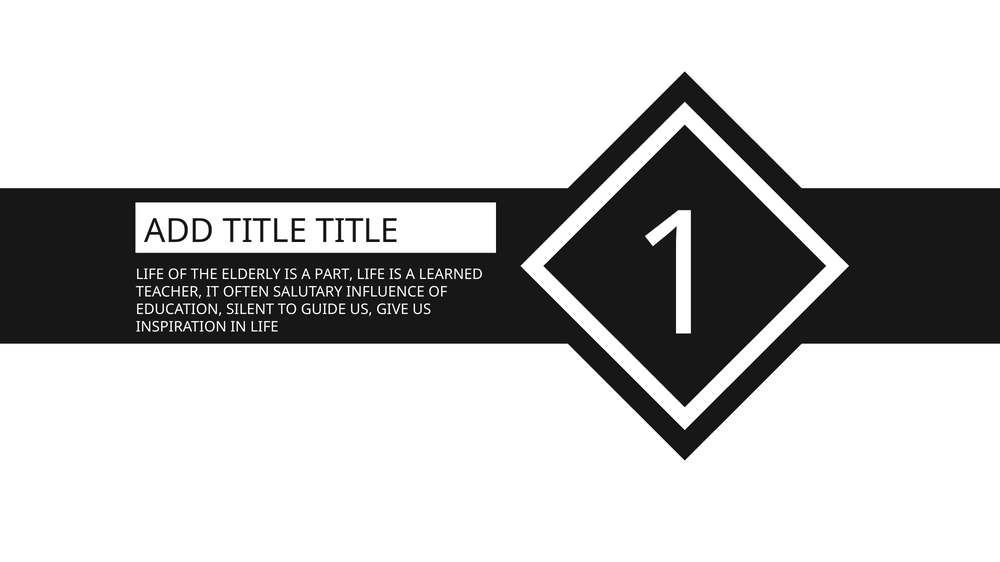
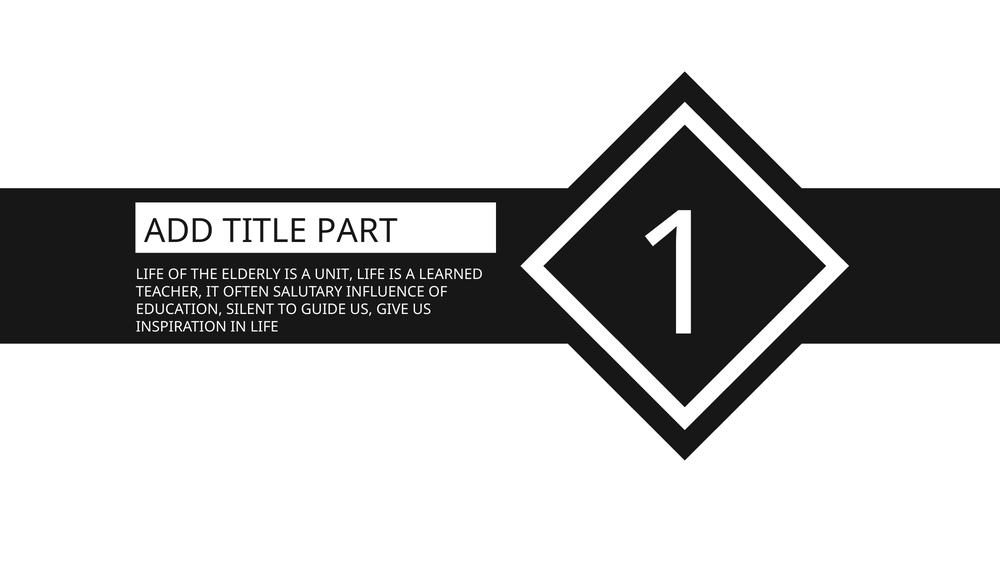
TITLE TITLE: TITLE -> PART
PART: PART -> UNIT
